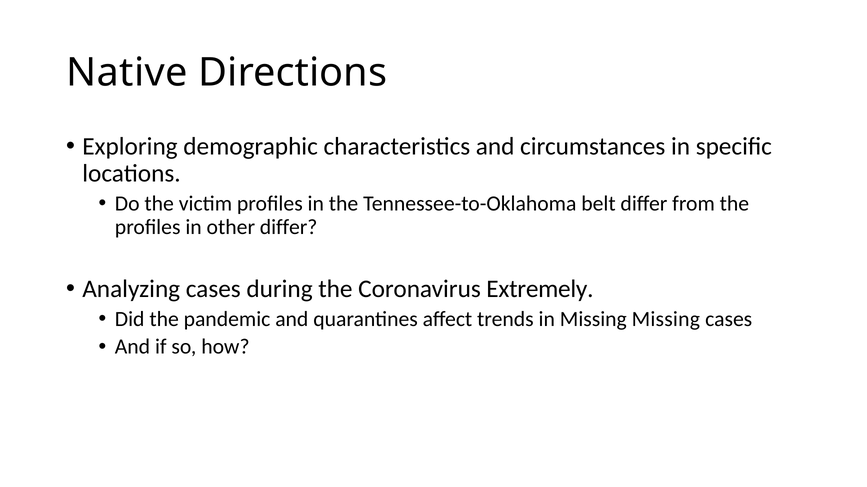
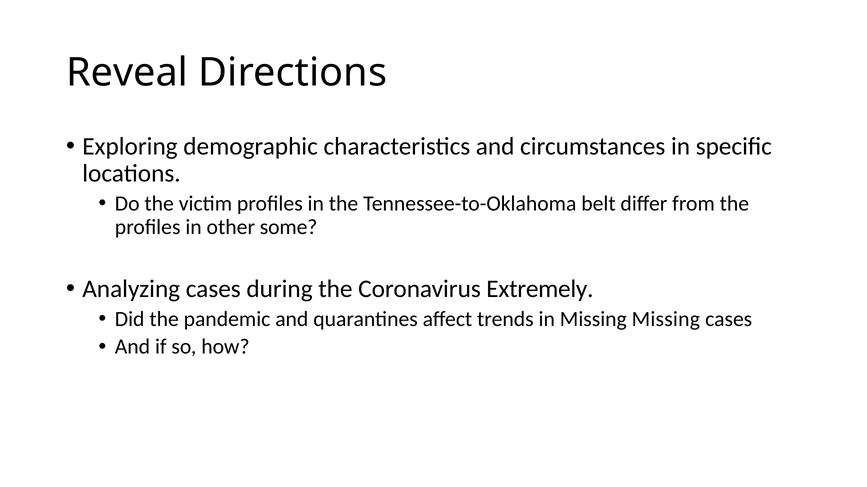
Native: Native -> Reveal
other differ: differ -> some
